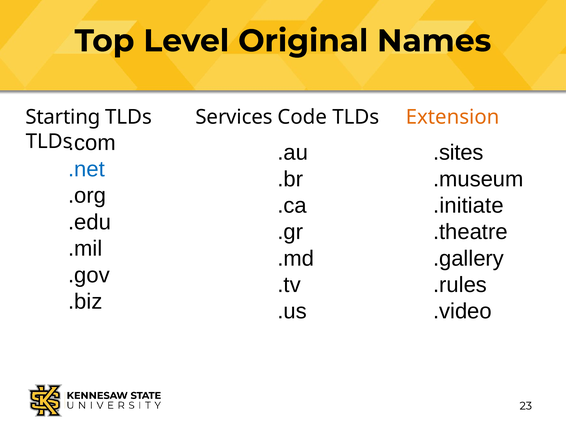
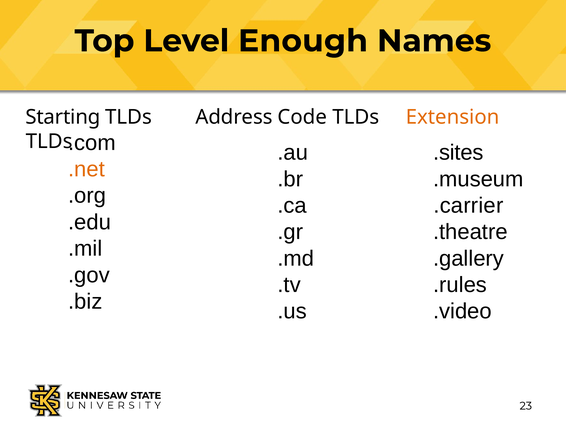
Original: Original -> Enough
Services: Services -> Address
.net colour: blue -> orange
.initiate: .initiate -> .carrier
